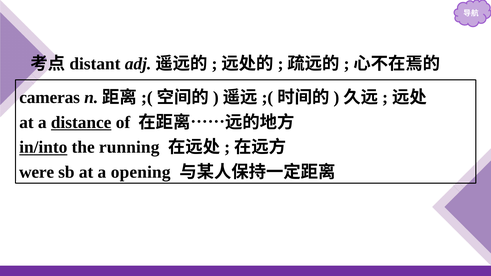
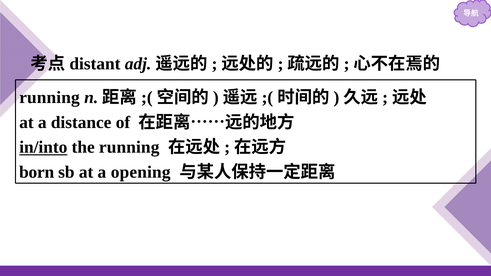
cameras at (50, 97): cameras -> running
distance underline: present -> none
were: were -> born
